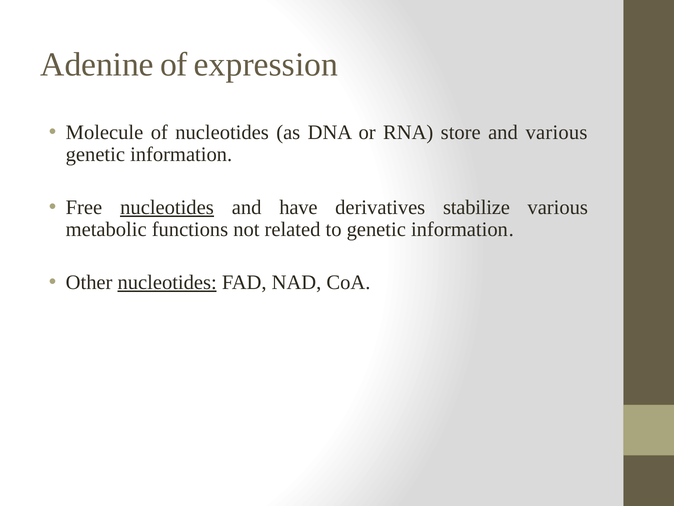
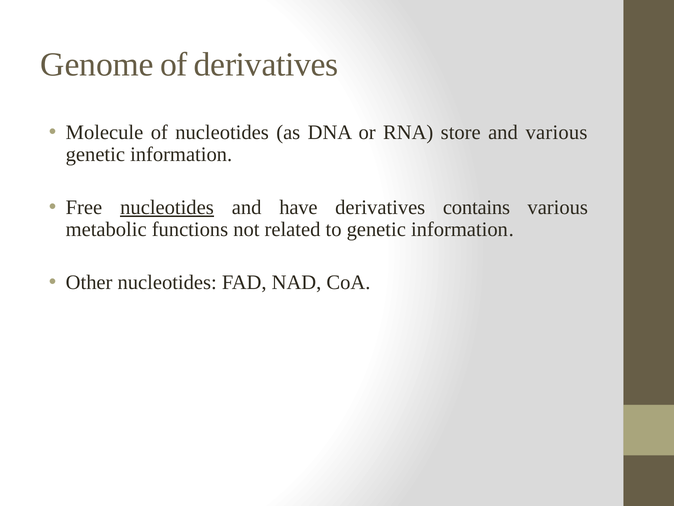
Adenine: Adenine -> Genome
of expression: expression -> derivatives
stabilize: stabilize -> contains
nucleotides at (167, 282) underline: present -> none
